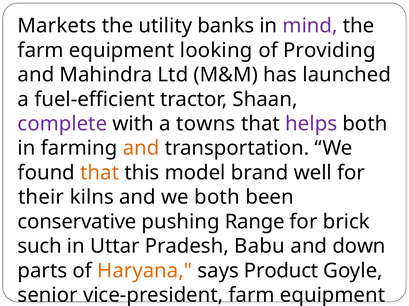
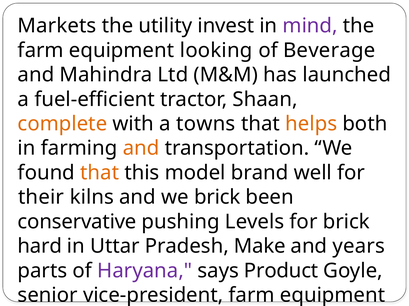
banks: banks -> invest
Providing: Providing -> Beverage
complete colour: purple -> orange
helps colour: purple -> orange
we both: both -> brick
Range: Range -> Levels
such: such -> hard
Babu: Babu -> Make
down: down -> years
Haryana colour: orange -> purple
